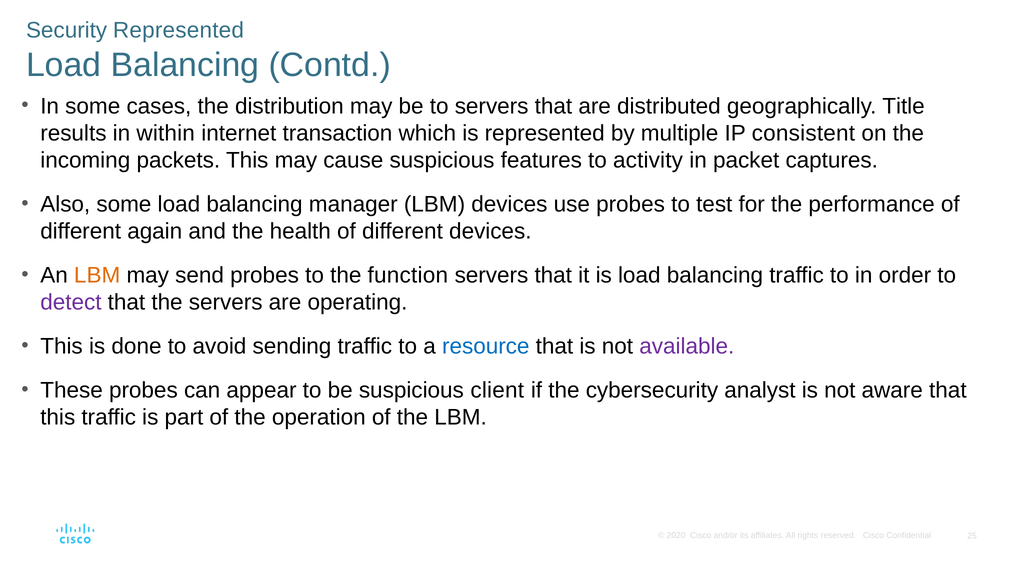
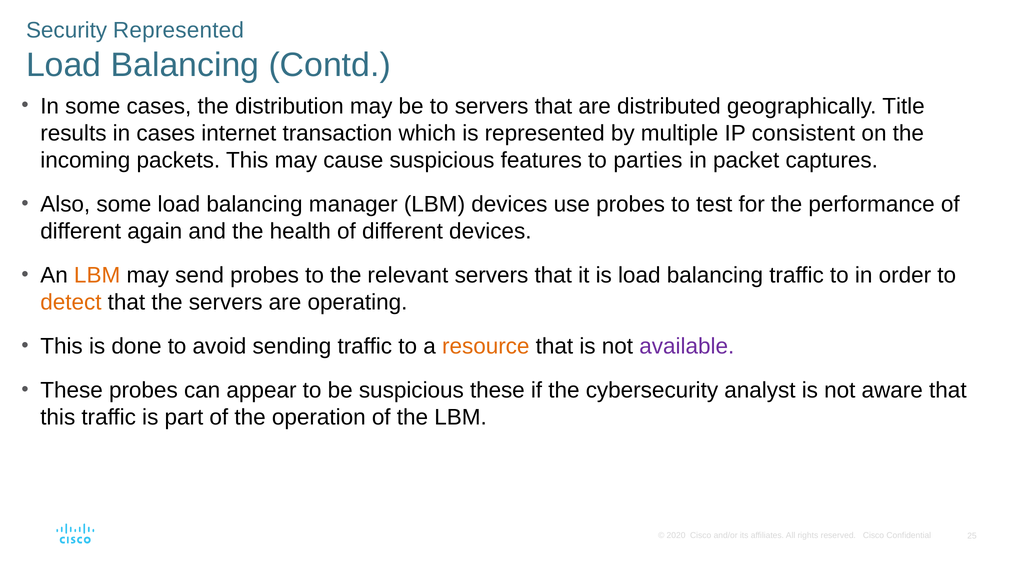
in within: within -> cases
activity: activity -> parties
function: function -> relevant
detect colour: purple -> orange
resource colour: blue -> orange
suspicious client: client -> these
